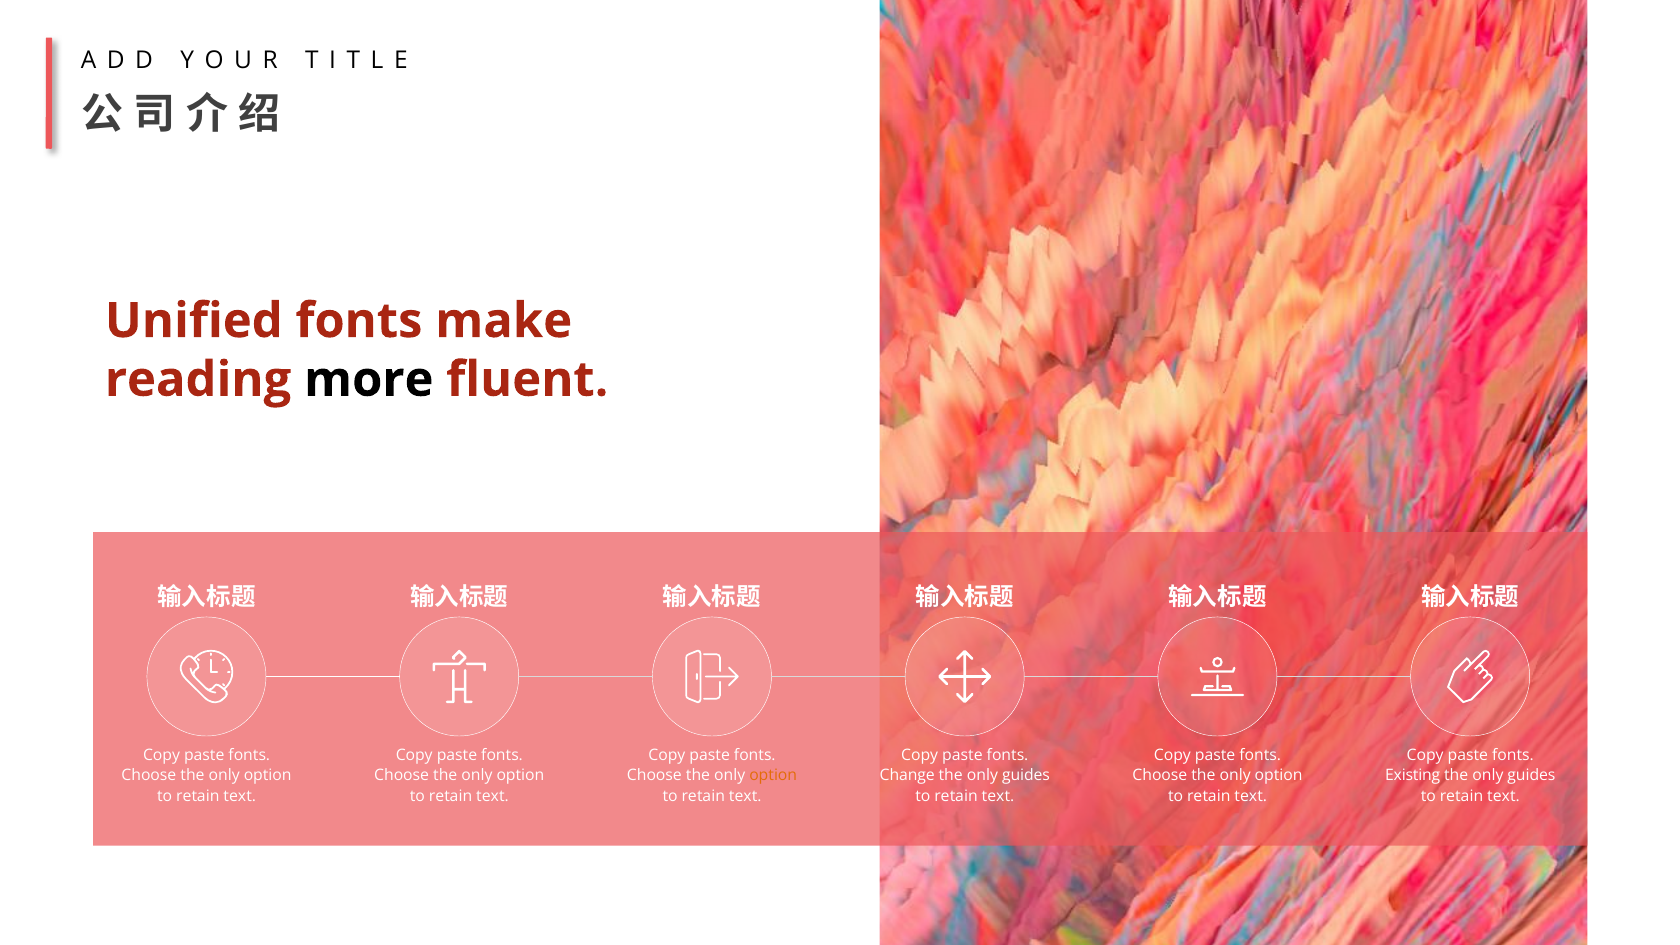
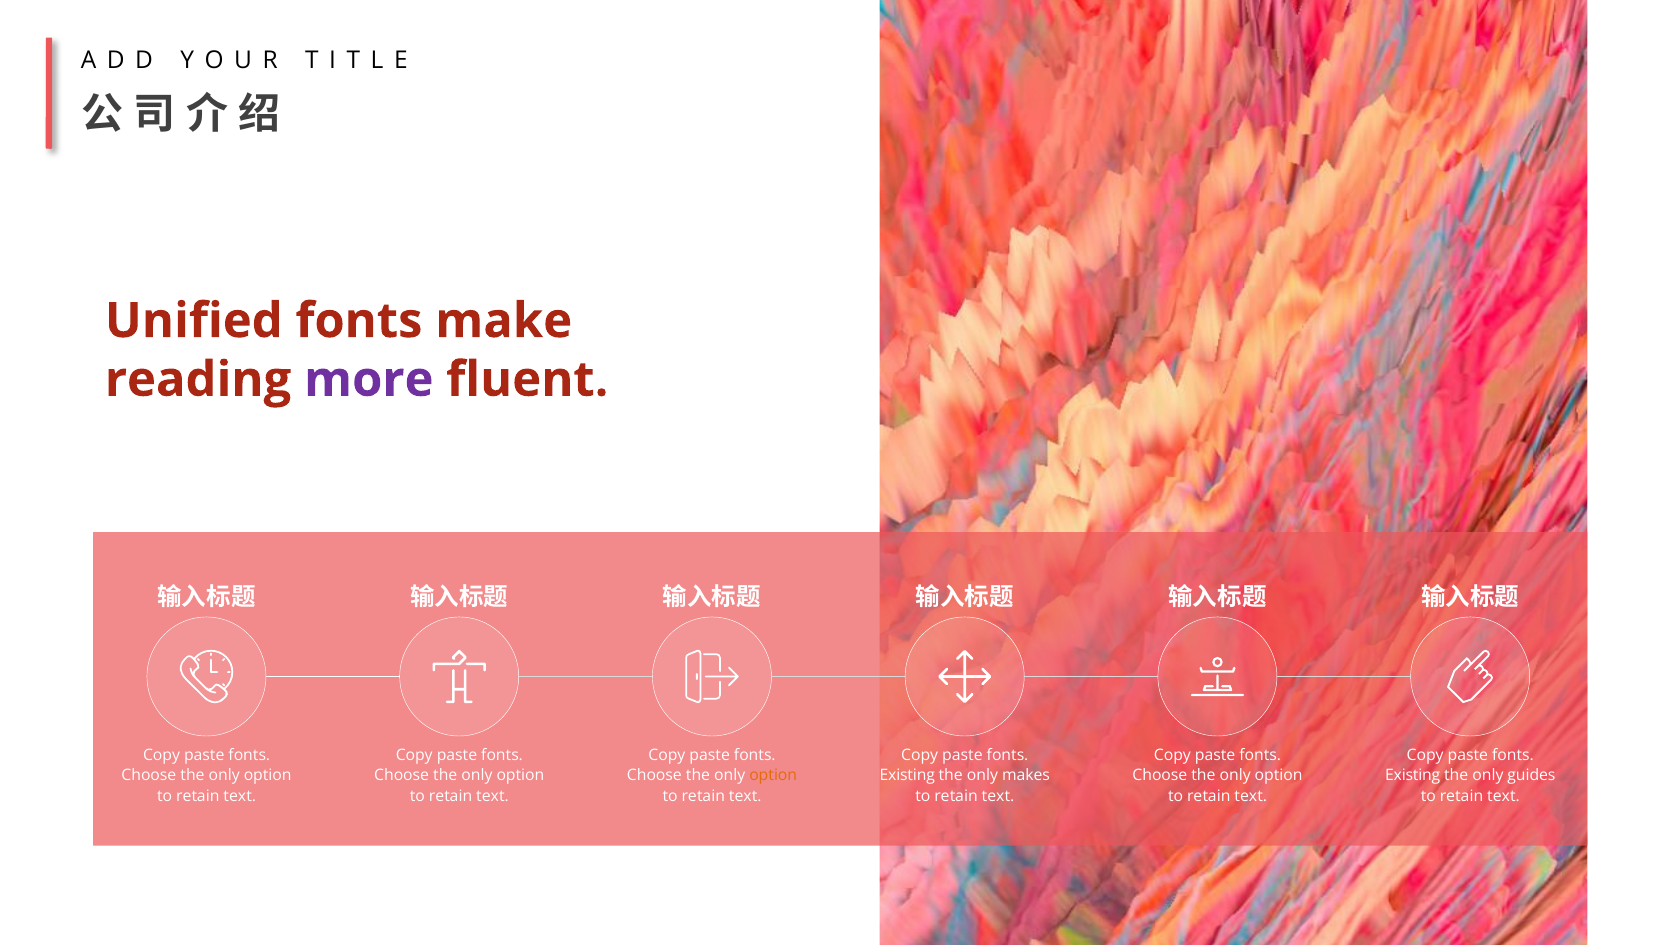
more colour: black -> purple
Change at (907, 776): Change -> Existing
guides at (1026, 776): guides -> makes
